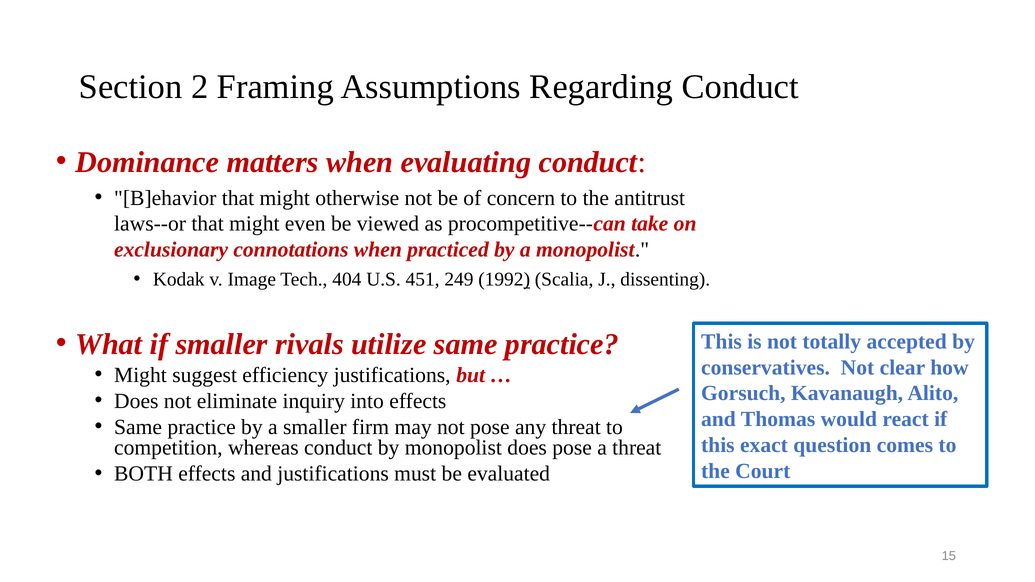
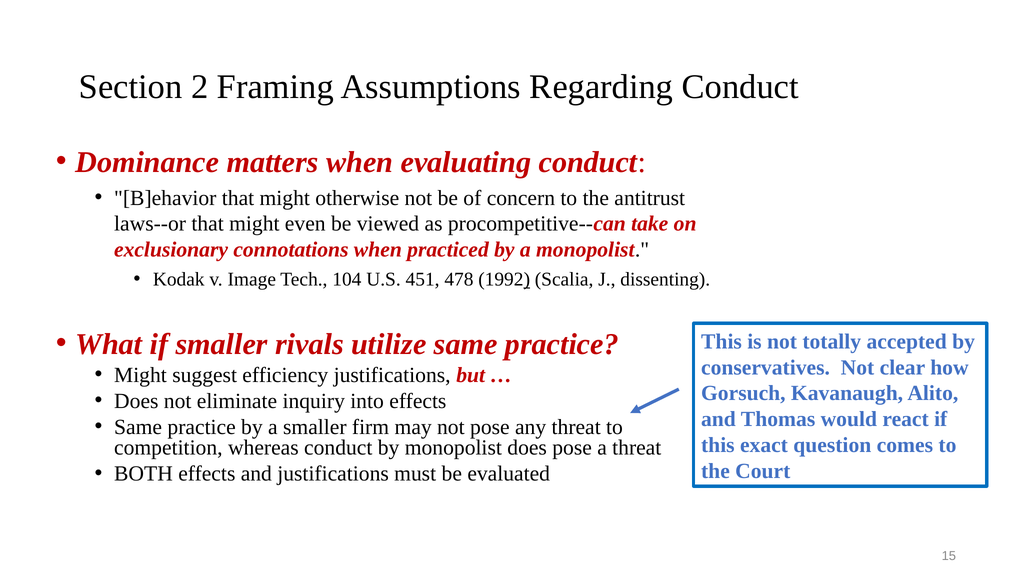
404: 404 -> 104
249: 249 -> 478
